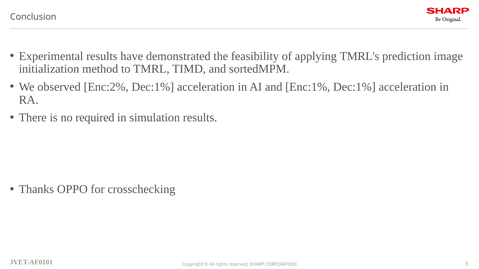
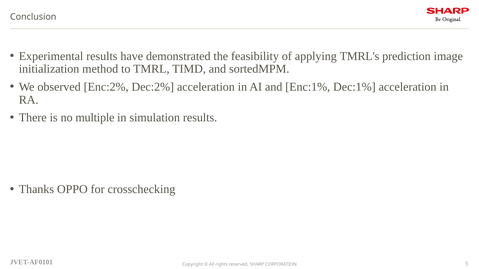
Enc:2% Dec:1%: Dec:1% -> Dec:2%
required: required -> multiple
